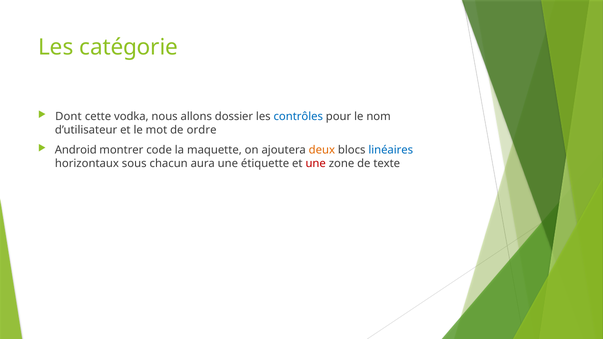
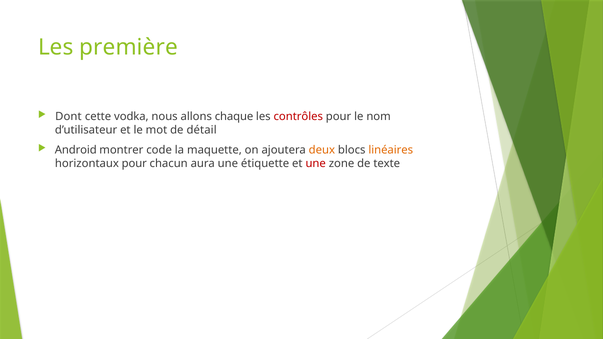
catégorie: catégorie -> première
dossier: dossier -> chaque
contrôles colour: blue -> red
ordre: ordre -> détail
linéaires colour: blue -> orange
horizontaux sous: sous -> pour
